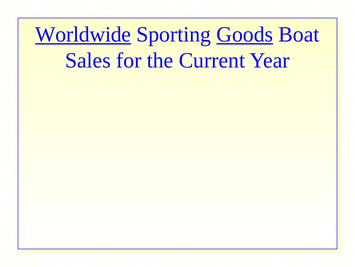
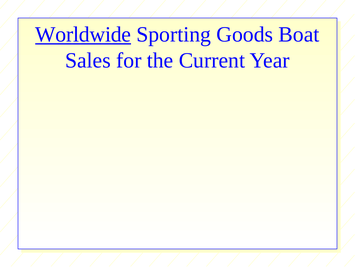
Goods underline: present -> none
